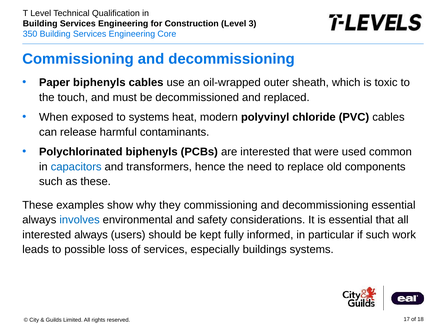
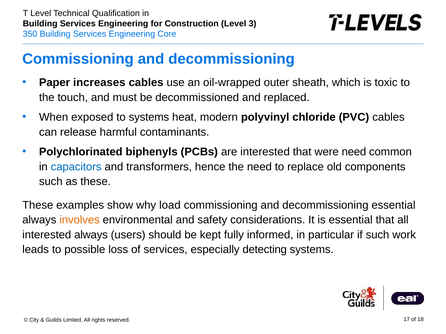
Paper biphenyls: biphenyls -> increases
were used: used -> need
they: they -> load
involves colour: blue -> orange
buildings: buildings -> detecting
